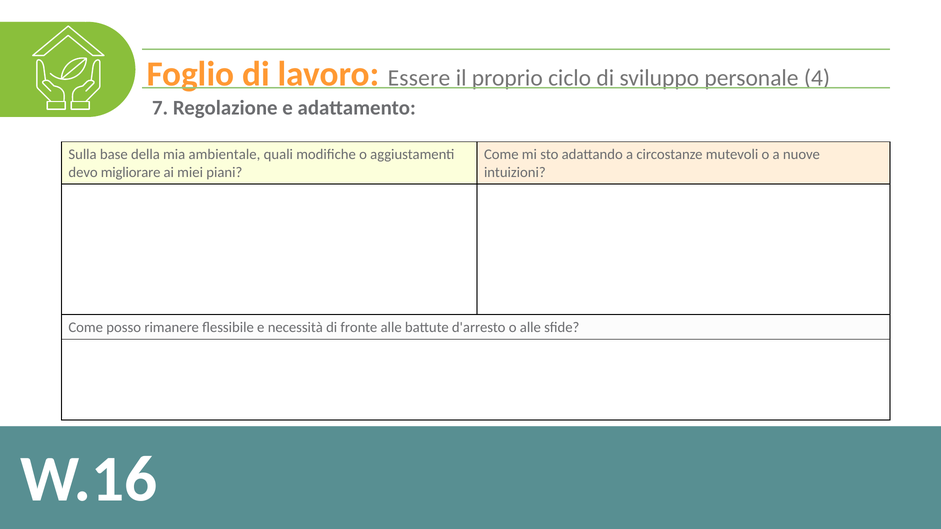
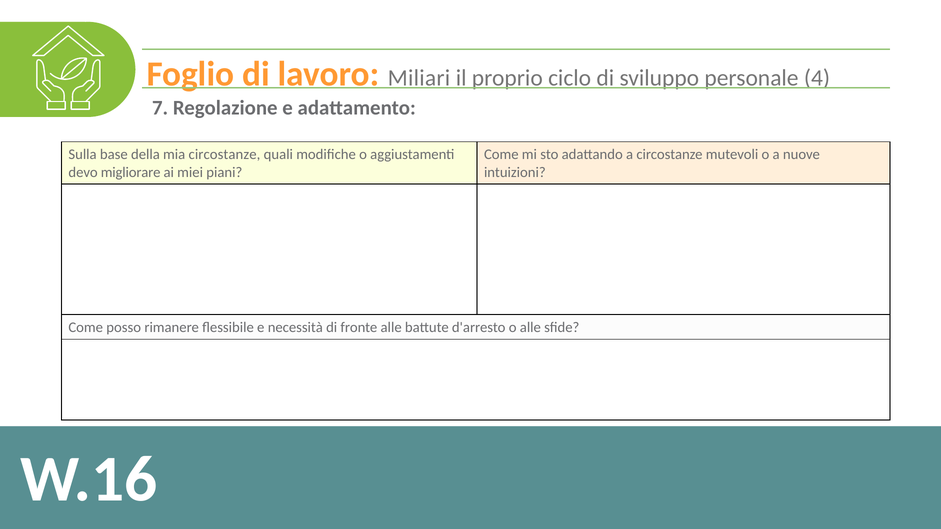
Essere: Essere -> Miliari
mia ambientale: ambientale -> circostanze
